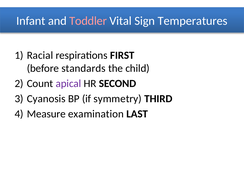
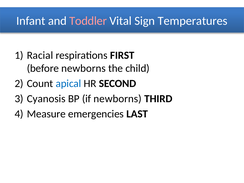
before standards: standards -> newborns
apical colour: purple -> blue
if symmetry: symmetry -> newborns
examination: examination -> emergencies
